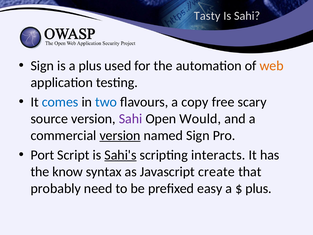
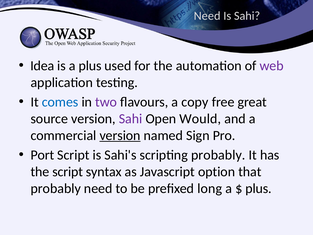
Tasty at (207, 16): Tasty -> Need
Sign at (42, 66): Sign -> Idea
web colour: orange -> purple
two colour: blue -> purple
scary: scary -> great
Sahi's underline: present -> none
scripting interacts: interacts -> probably
the know: know -> script
create: create -> option
easy: easy -> long
